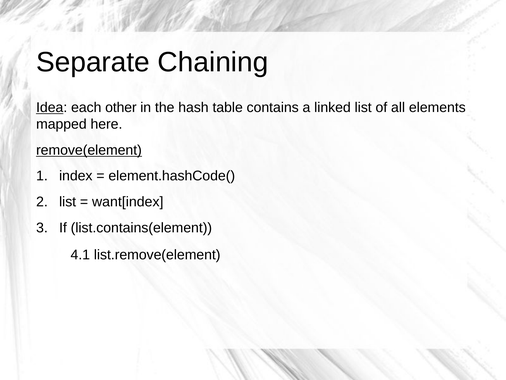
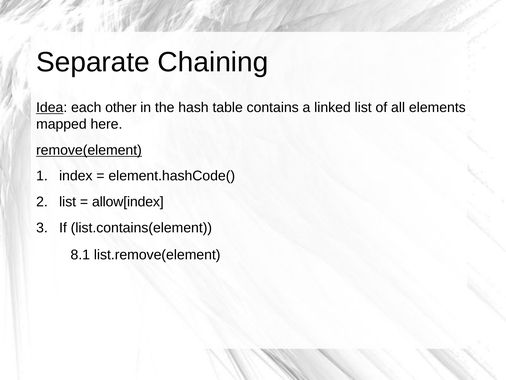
want[index: want[index -> allow[index
4.1: 4.1 -> 8.1
